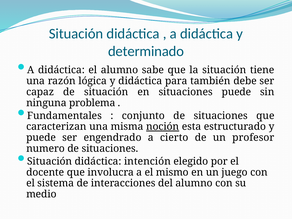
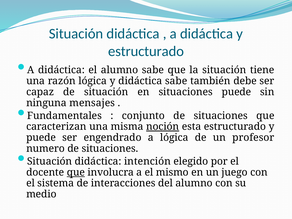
determinado at (146, 51): determinado -> estructurado
didáctica para: para -> sabe
problema: problema -> mensajes
a cierto: cierto -> lógica
que at (76, 172) underline: none -> present
